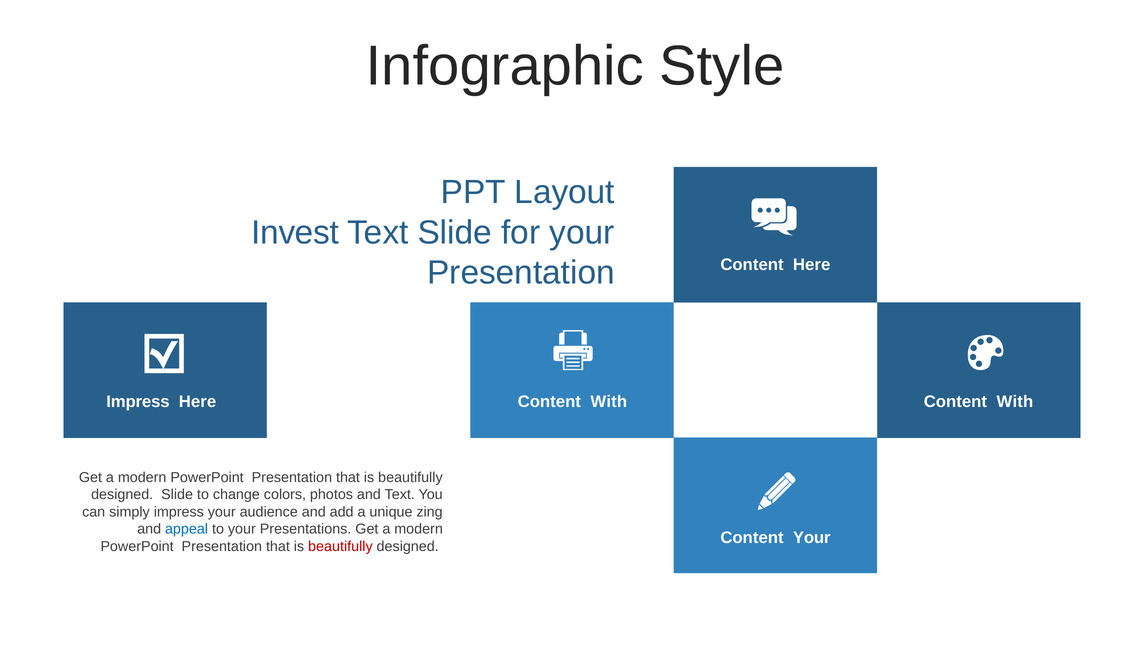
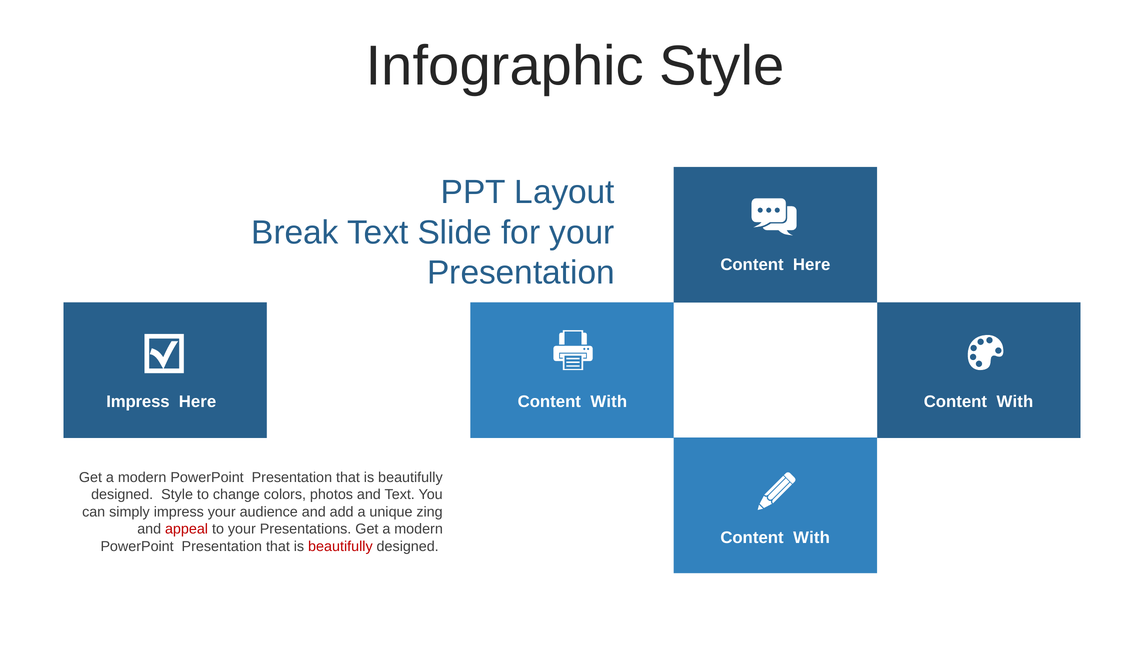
Invest: Invest -> Break
designed Slide: Slide -> Style
appeal colour: blue -> red
Your at (812, 538): Your -> With
